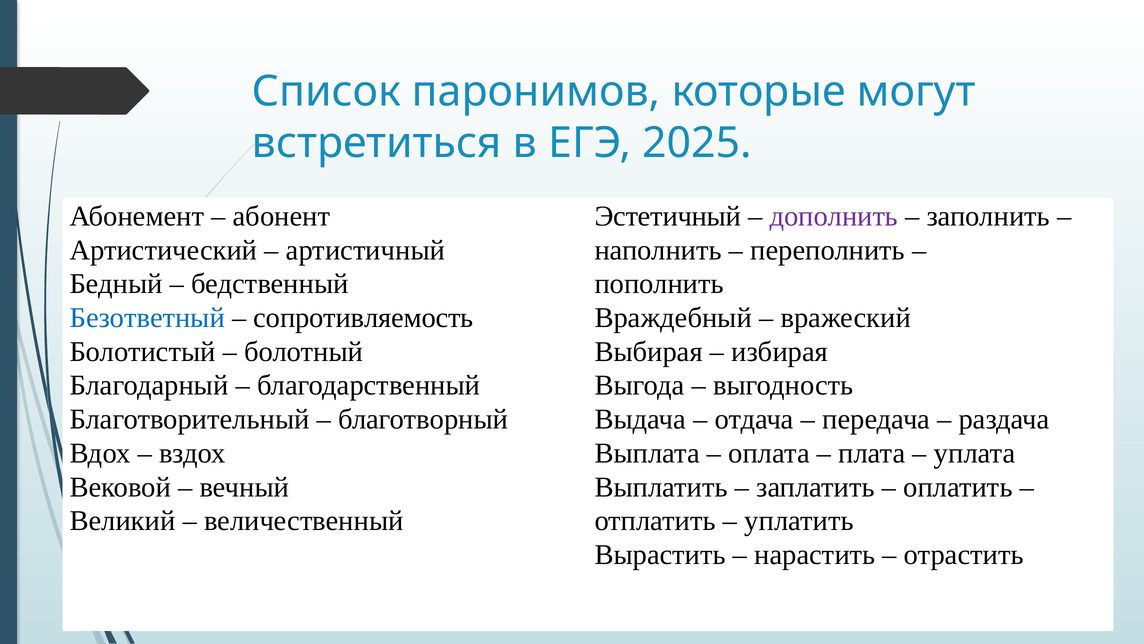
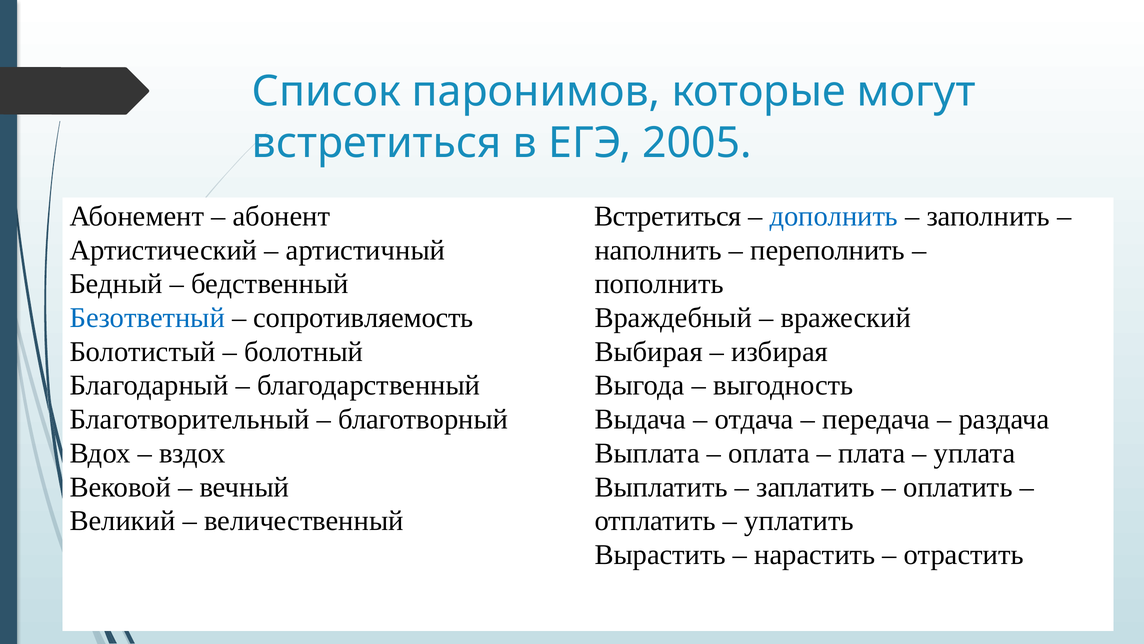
2025: 2025 -> 2005
Эстетичный at (668, 216): Эстетичный -> Встретиться
дополнить colour: purple -> blue
